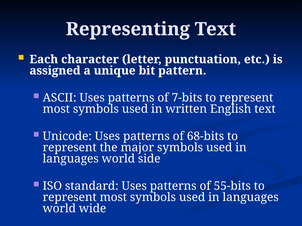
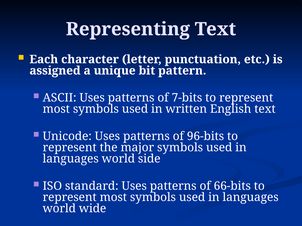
68-bits: 68-bits -> 96-bits
55-bits: 55-bits -> 66-bits
